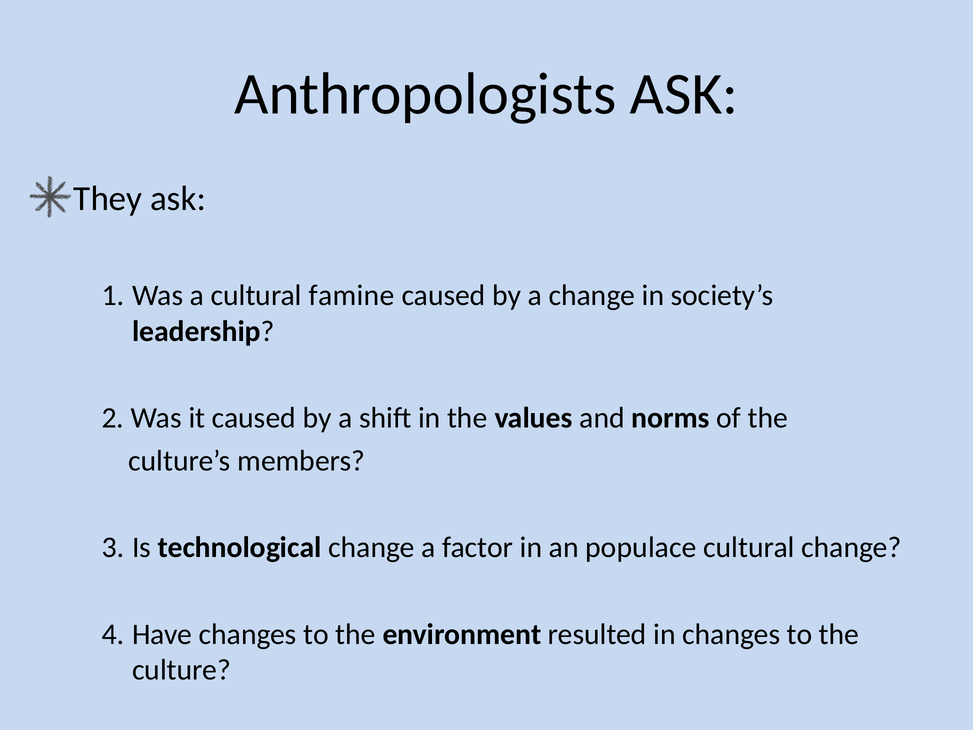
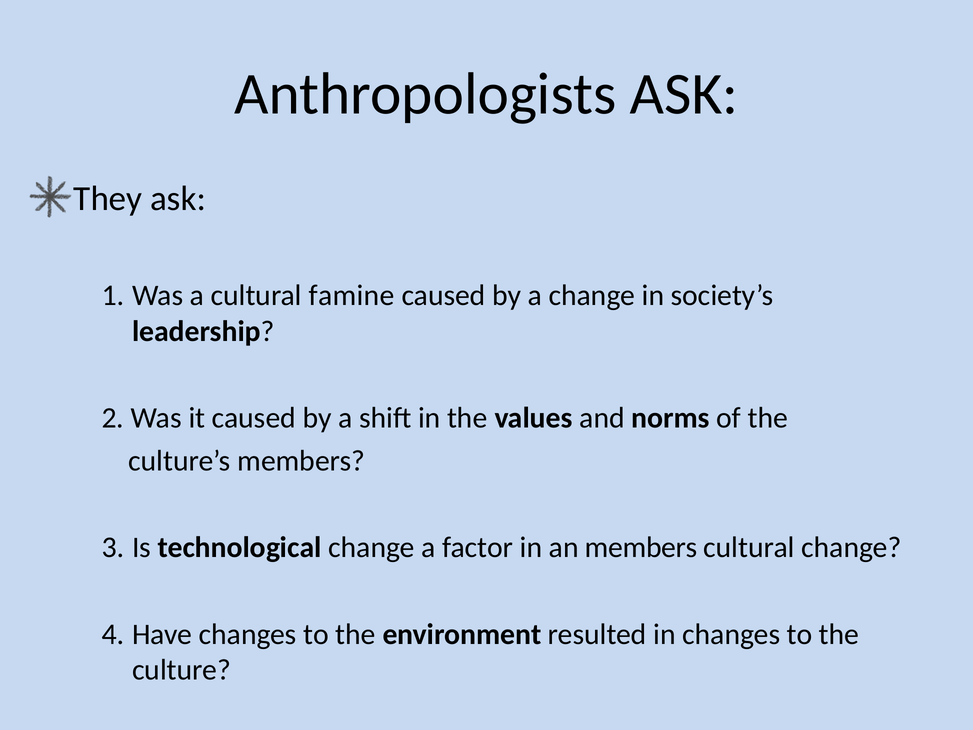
an populace: populace -> members
